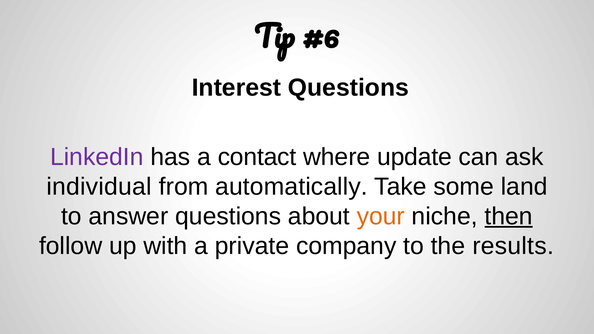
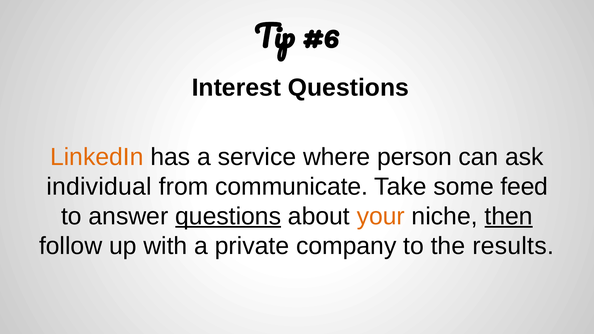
LinkedIn colour: purple -> orange
contact: contact -> service
update: update -> person
automatically: automatically -> communicate
land: land -> feed
questions at (228, 216) underline: none -> present
